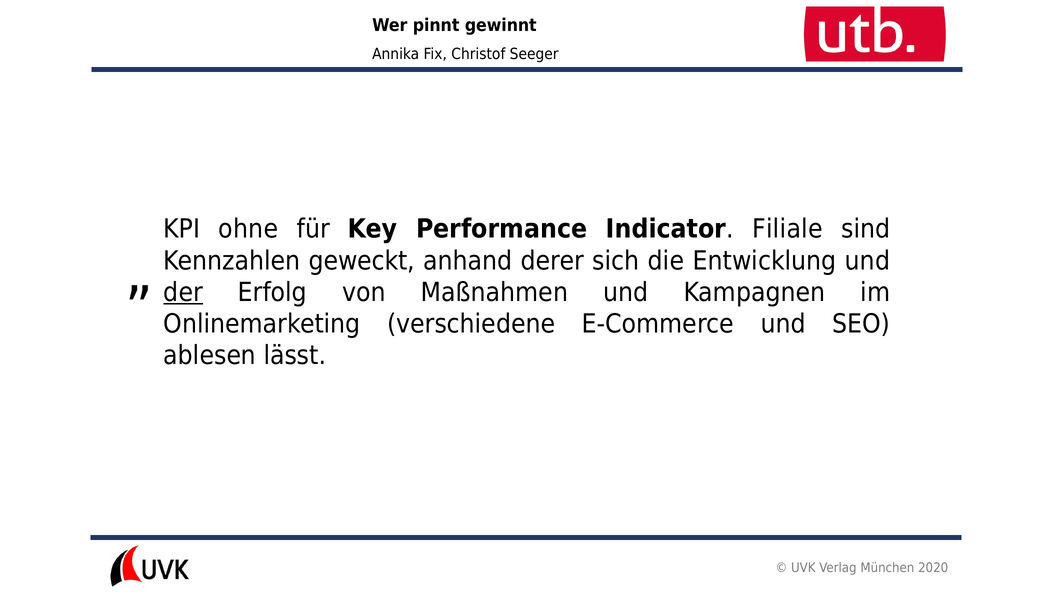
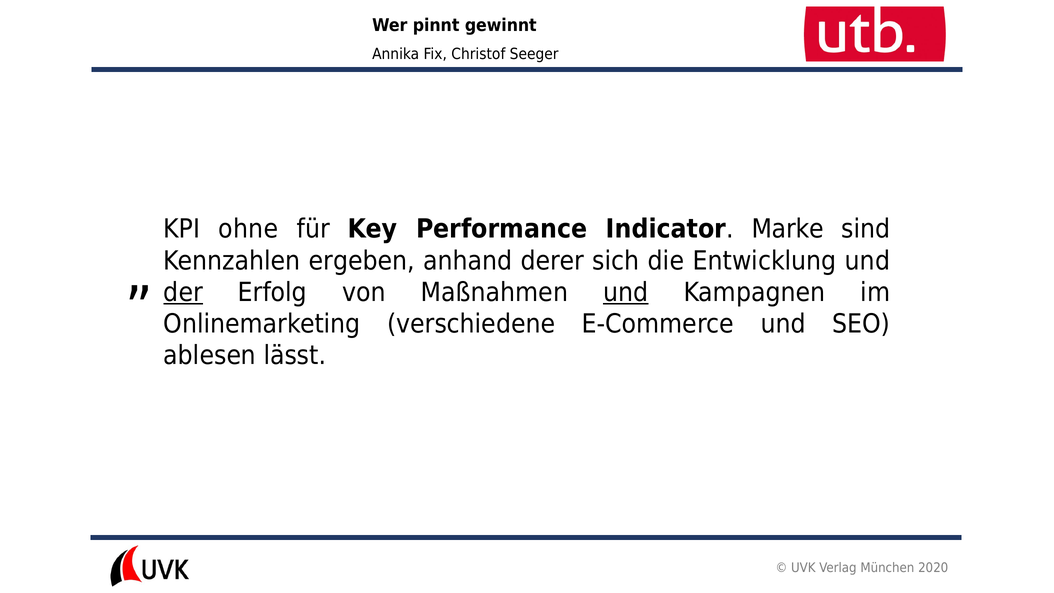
Filiale: Filiale -> Marke
geweckt: geweckt -> ergeben
und at (626, 292) underline: none -> present
